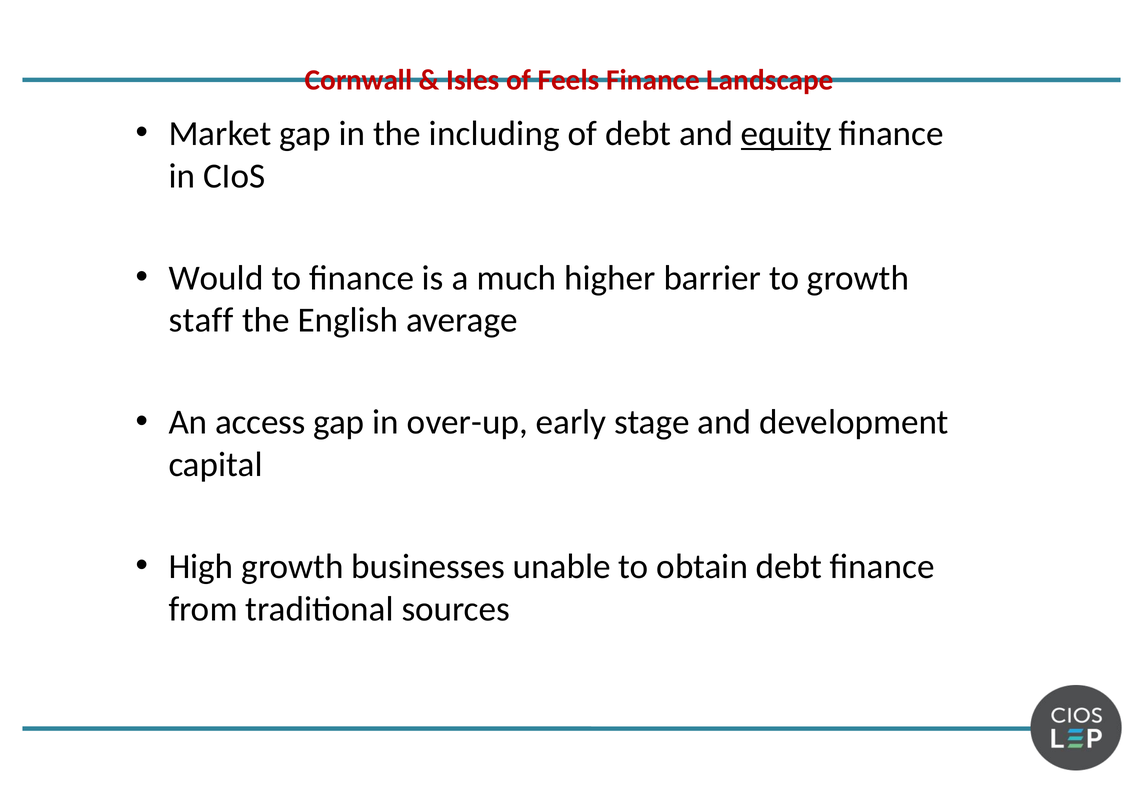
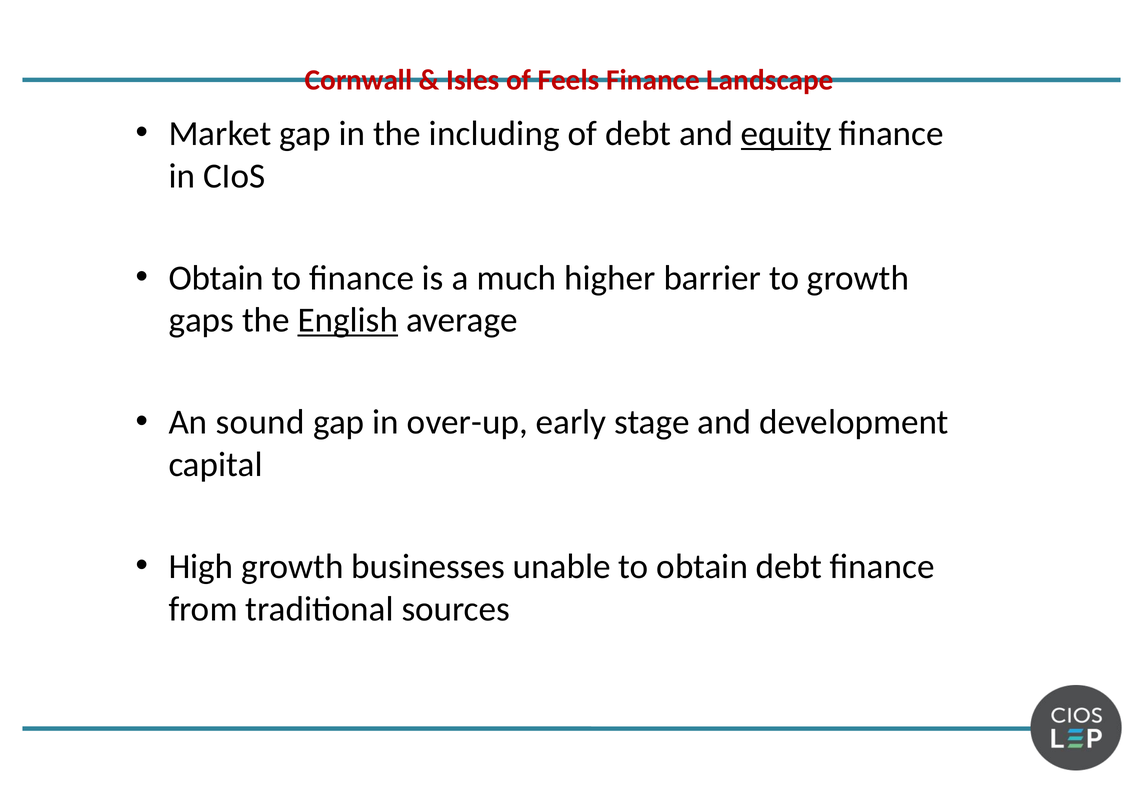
Would at (216, 278): Would -> Obtain
staff: staff -> gaps
English underline: none -> present
access: access -> sound
